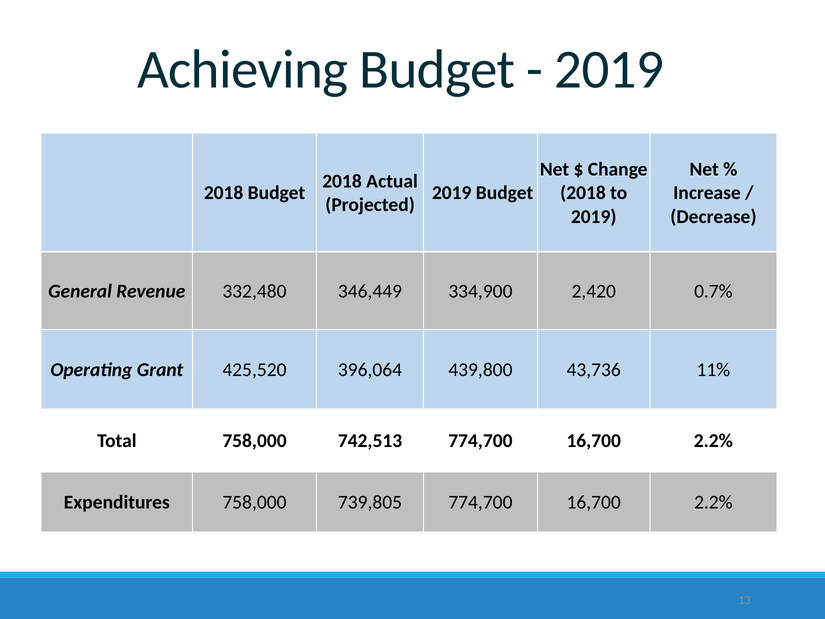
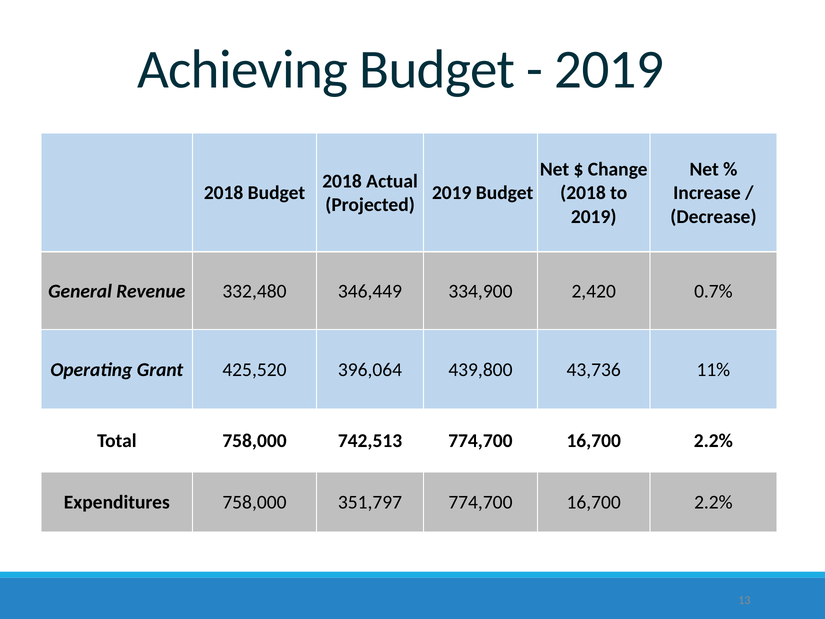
739,805: 739,805 -> 351,797
